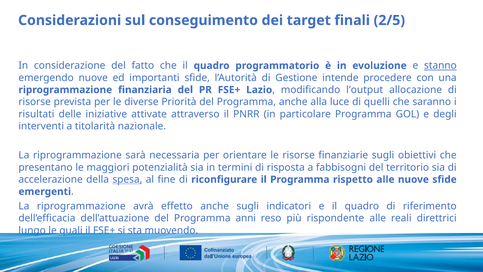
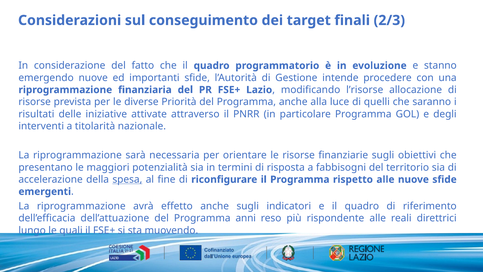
2/5: 2/5 -> 2/3
stanno underline: present -> none
l’output: l’output -> l’risorse
